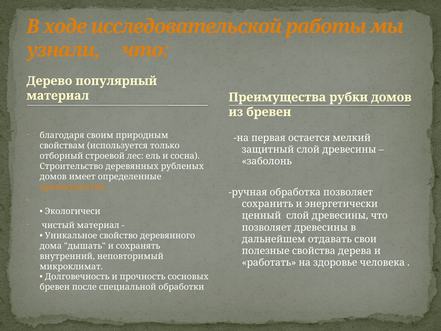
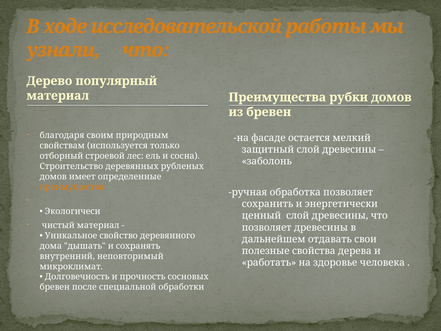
первая: первая -> фасаде
